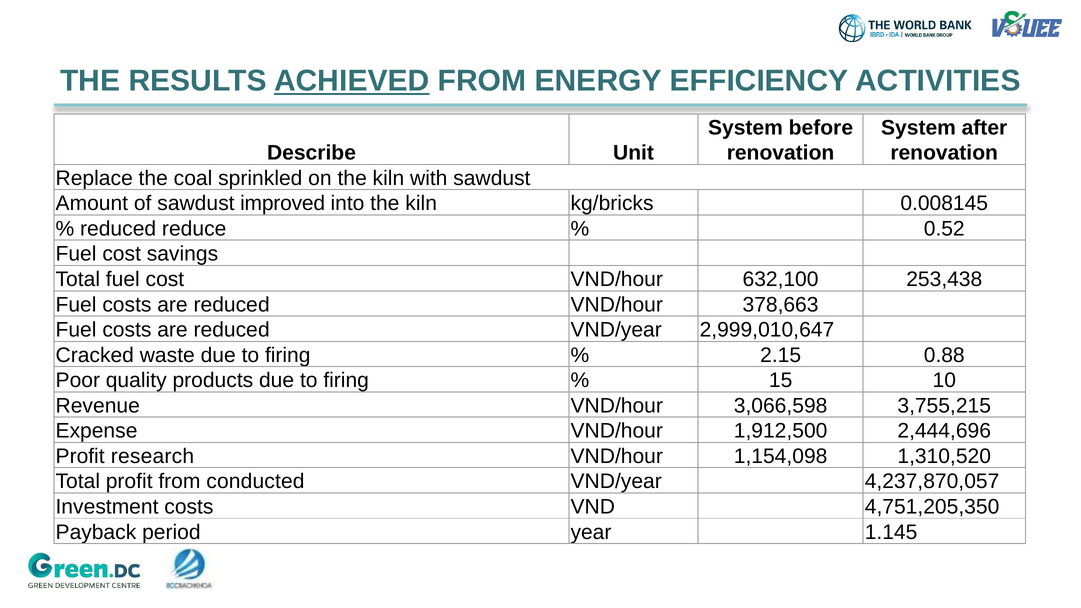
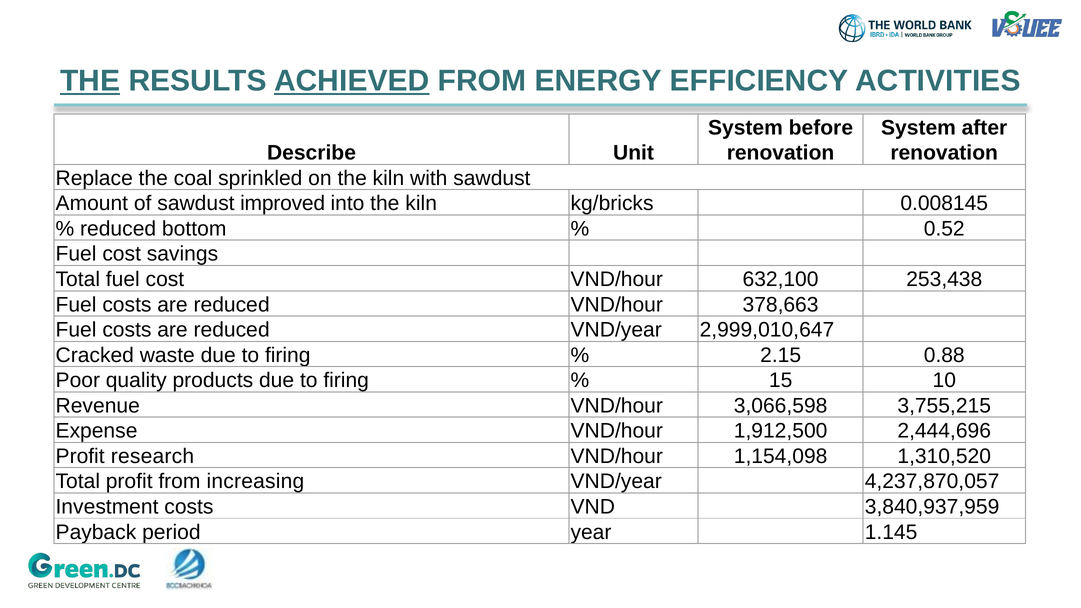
THE at (90, 81) underline: none -> present
reduce: reduce -> bottom
conducted: conducted -> increasing
4,751,205,350: 4,751,205,350 -> 3,840,937,959
